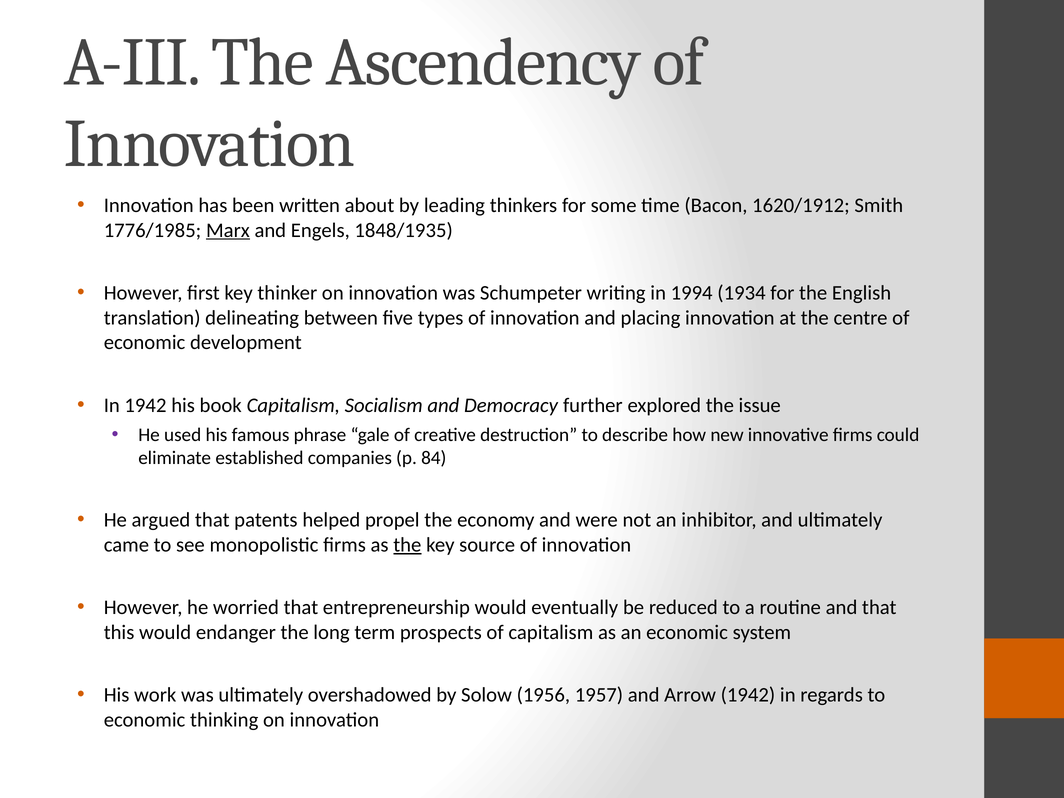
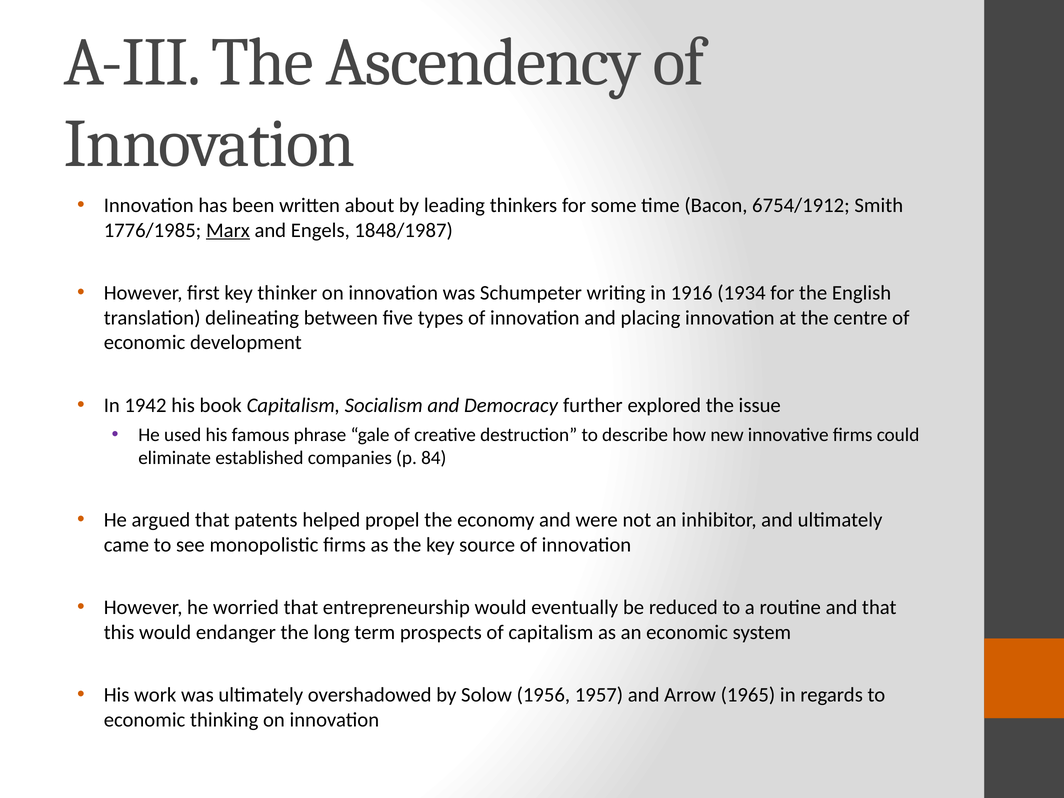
1620/1912: 1620/1912 -> 6754/1912
1848/1935: 1848/1935 -> 1848/1987
1994: 1994 -> 1916
the at (407, 545) underline: present -> none
Arrow 1942: 1942 -> 1965
